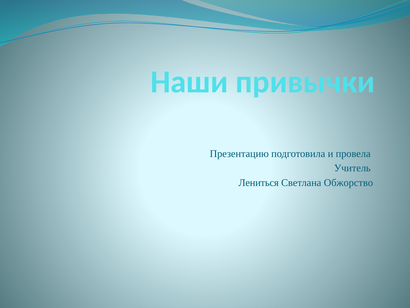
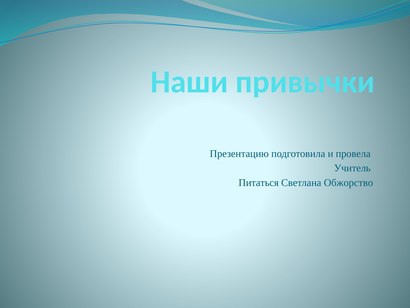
Лениться: Лениться -> Питаться
